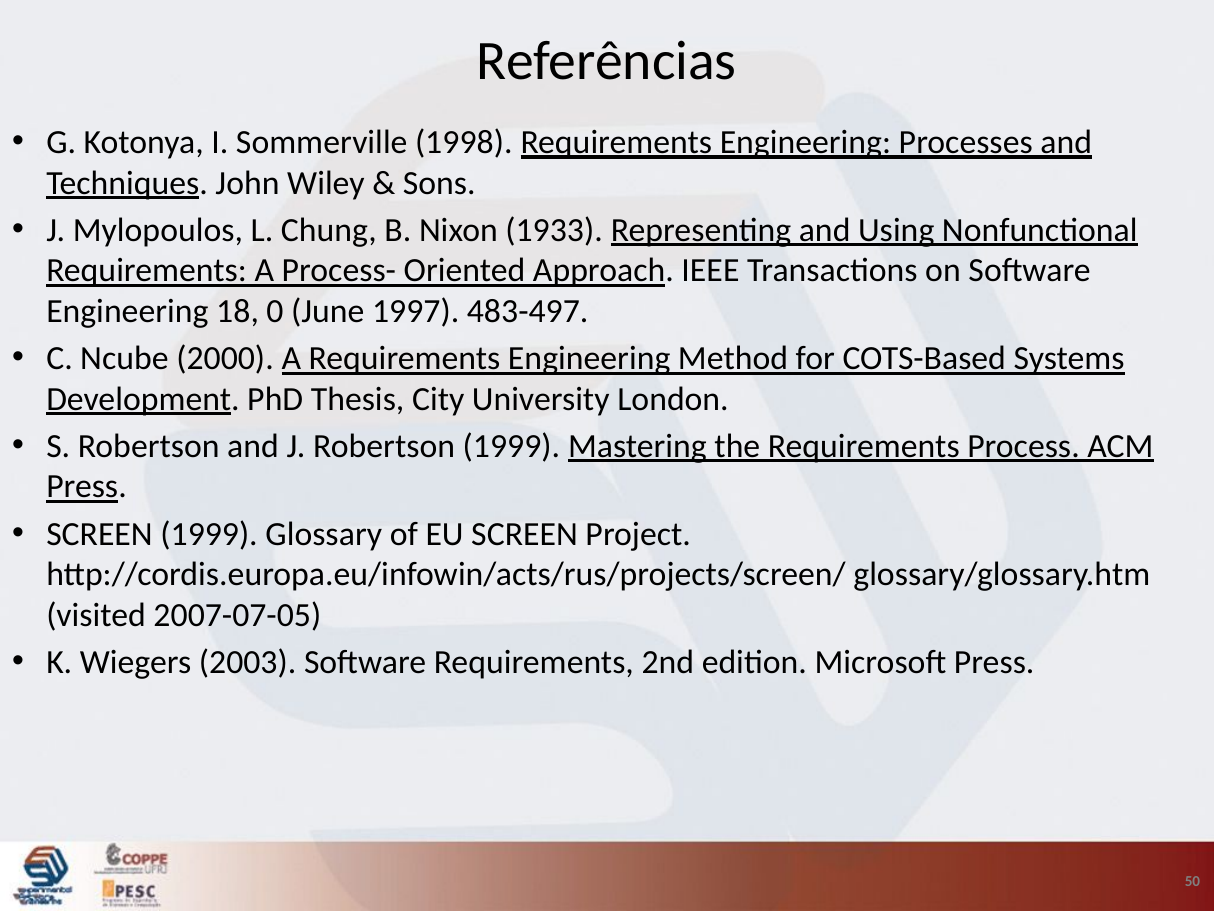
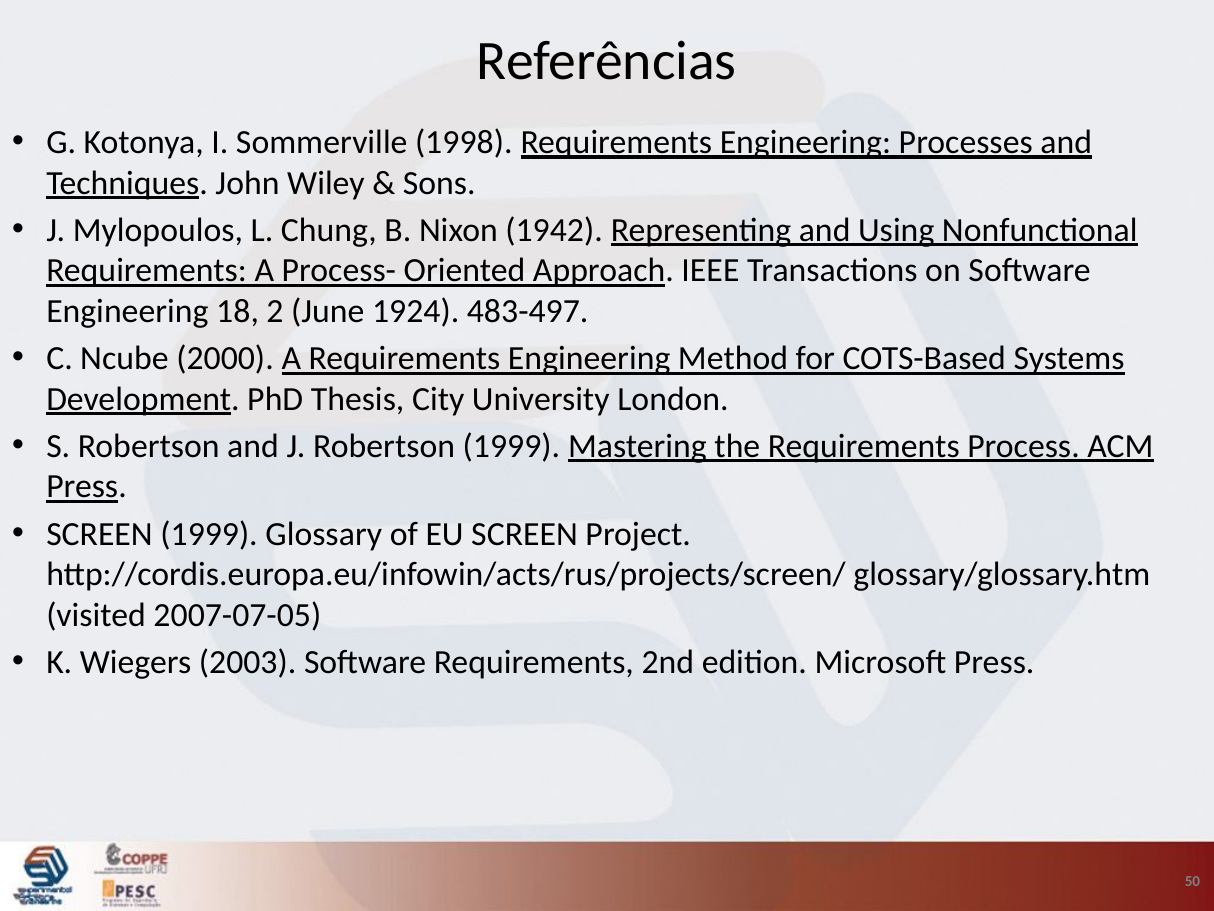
1933: 1933 -> 1942
0: 0 -> 2
1997: 1997 -> 1924
